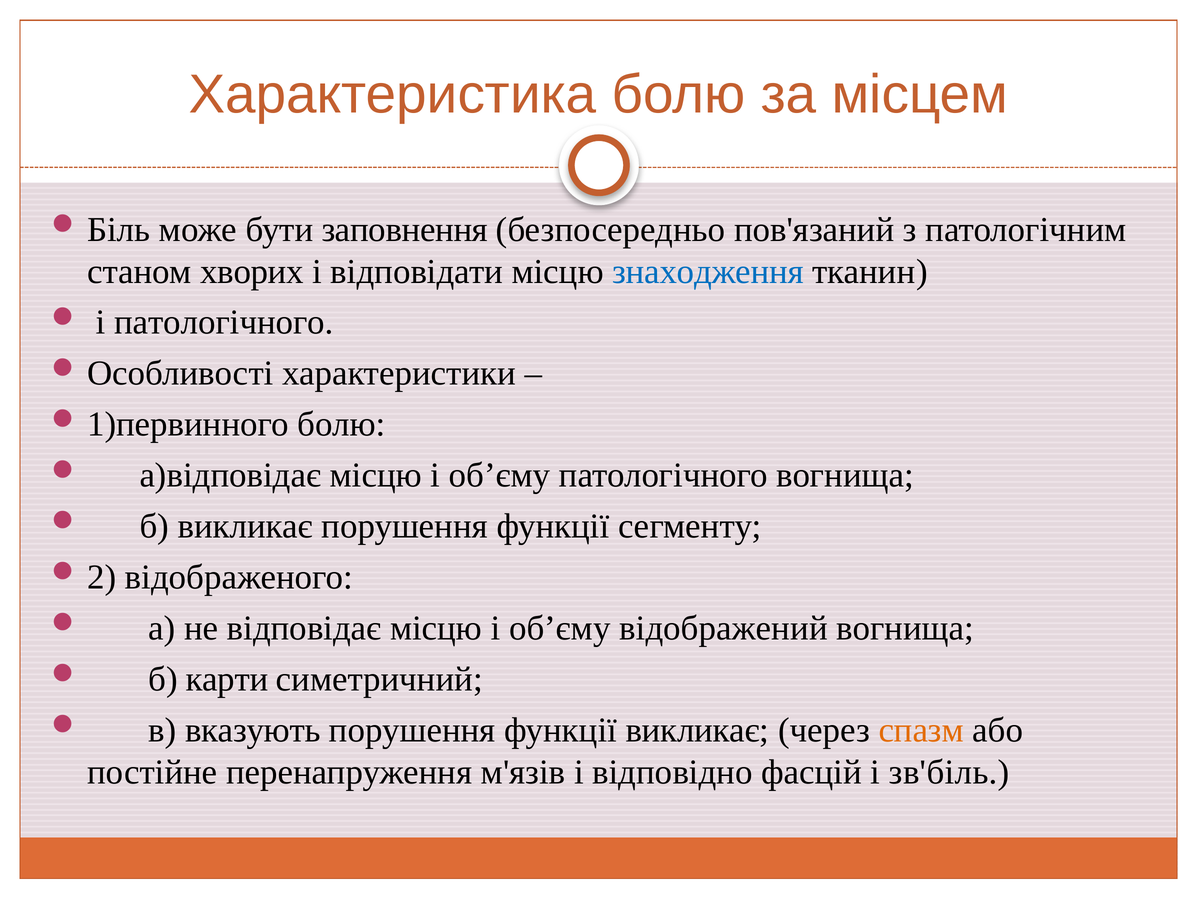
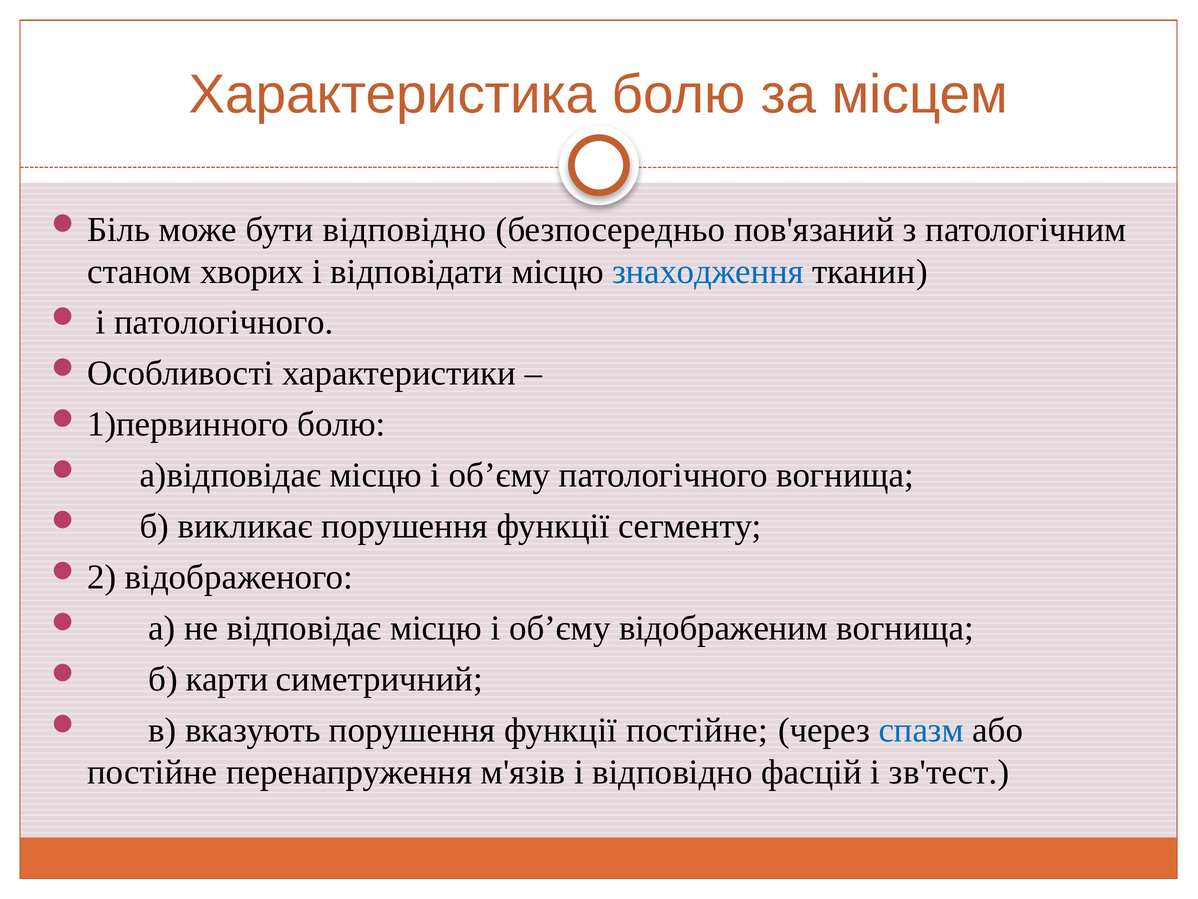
бути заповнення: заповнення -> відповідно
відображений: відображений -> відображеним
функції викликає: викликає -> постійне
спазм colour: orange -> blue
зв'біль: зв'біль -> зв'тест
